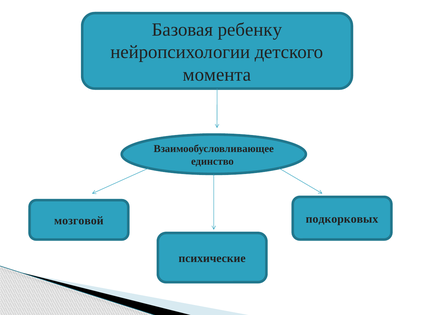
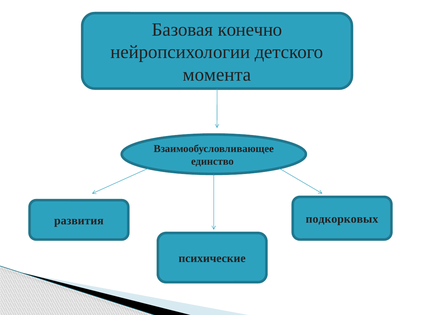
ребенку: ребенку -> конечно
мозговой: мозговой -> развития
